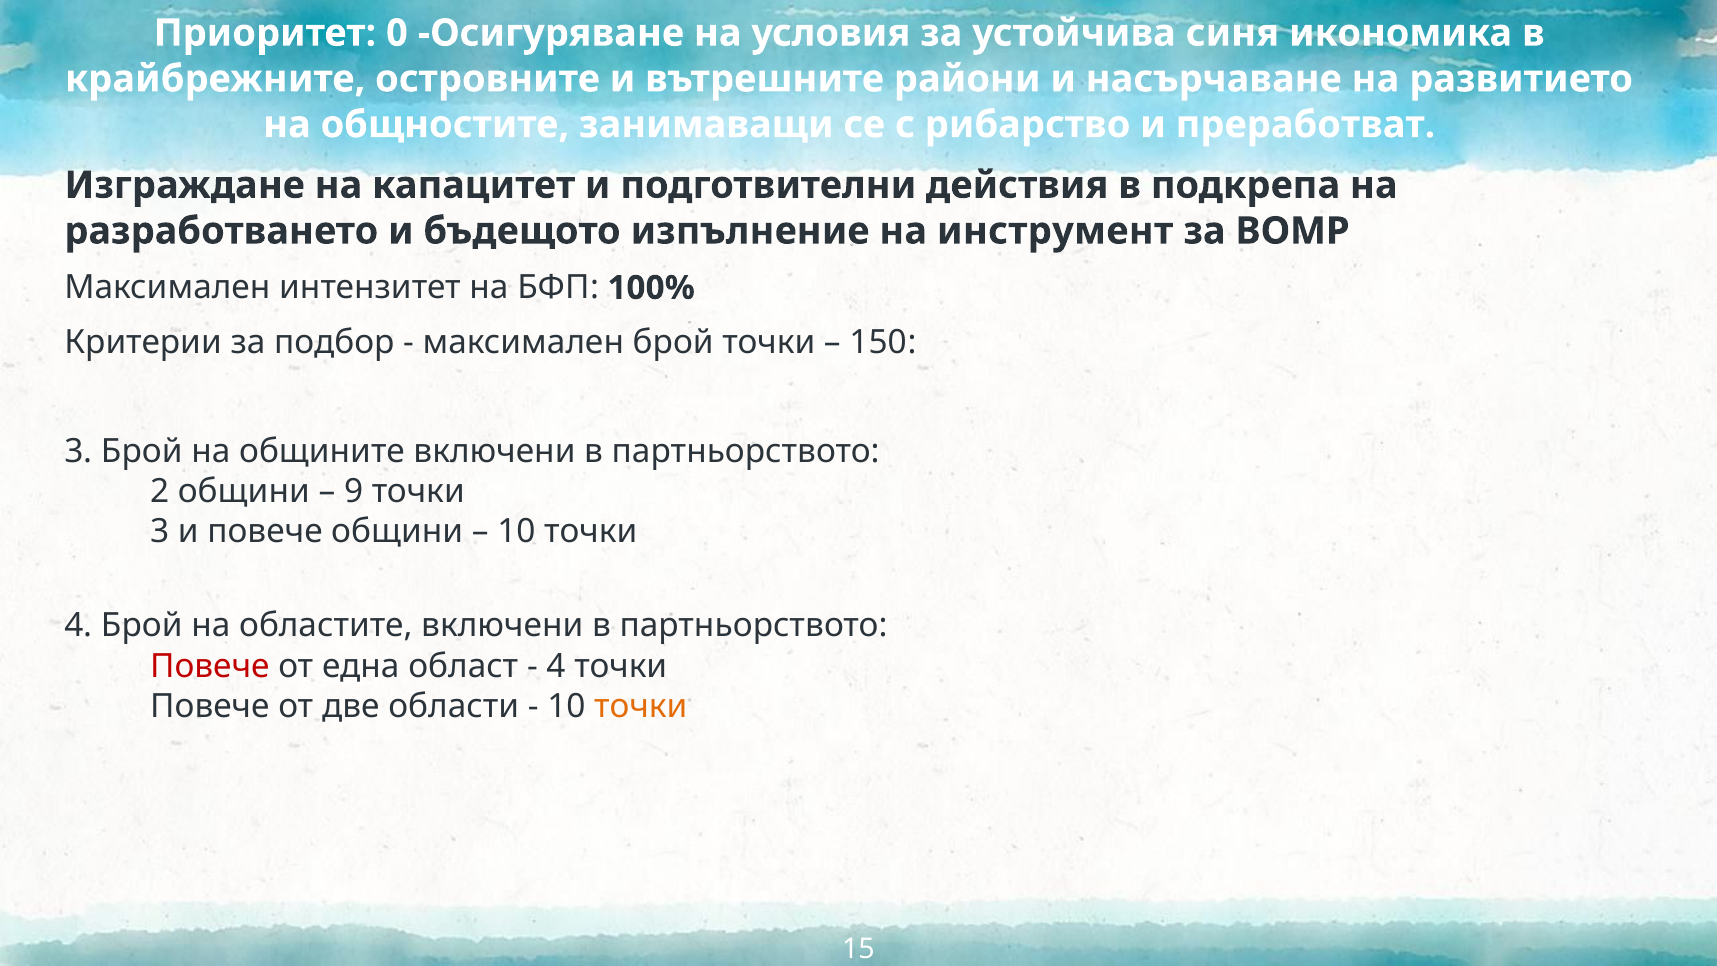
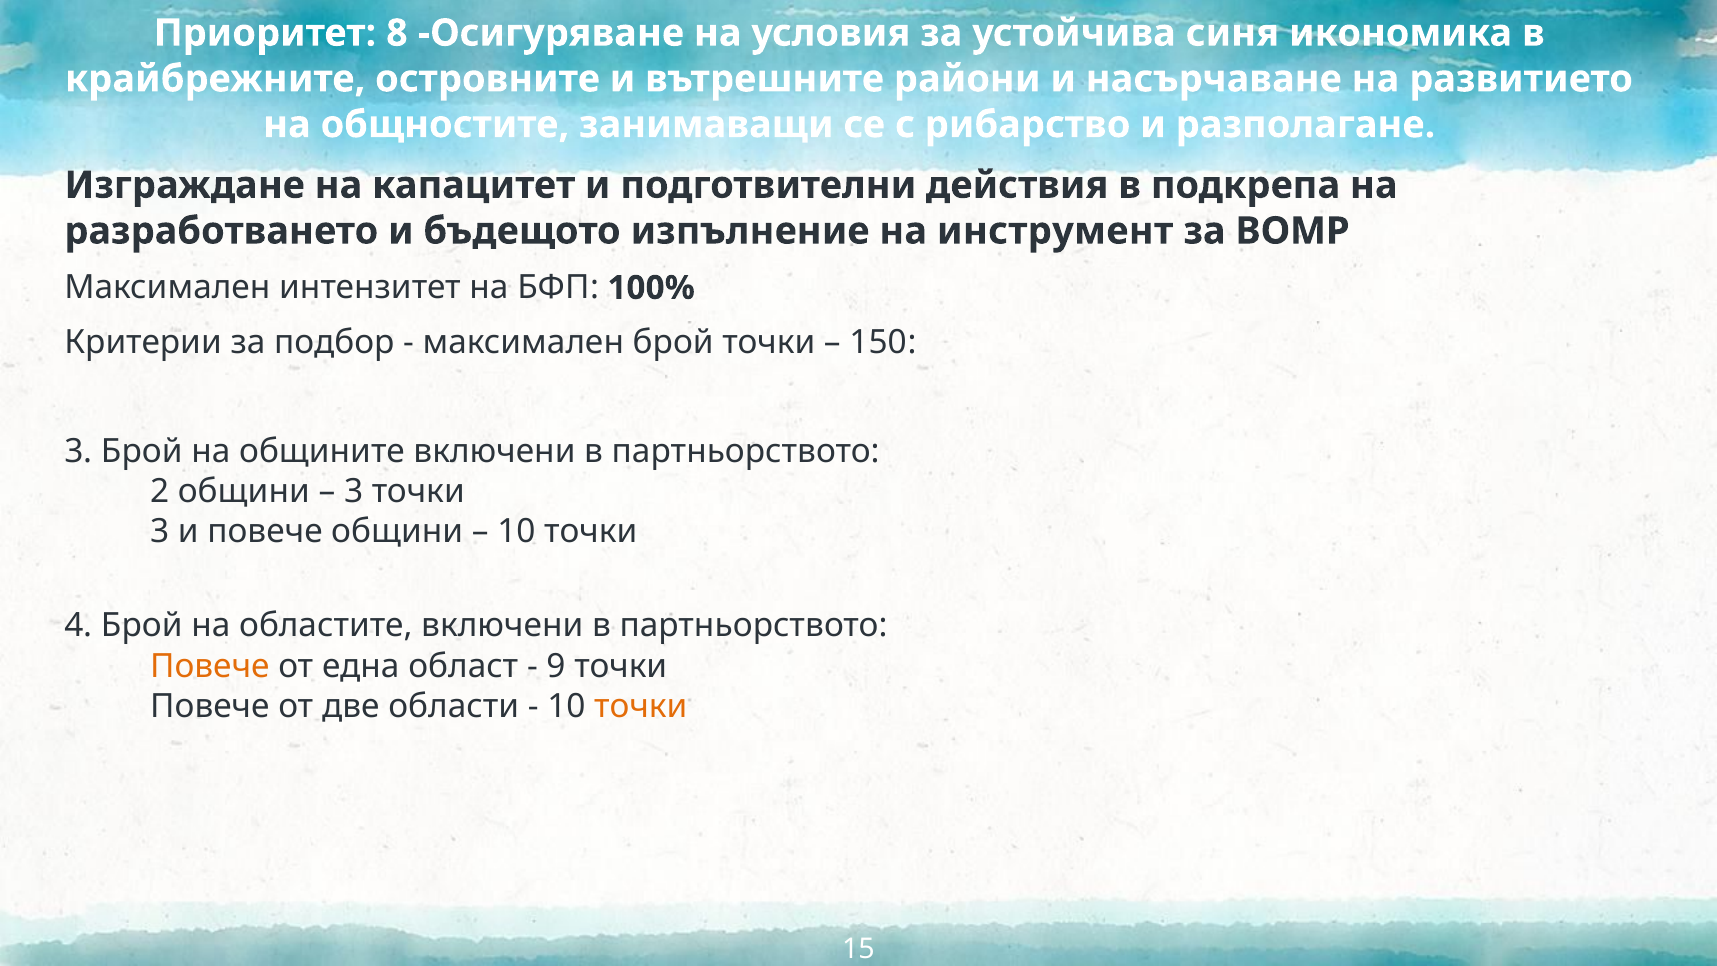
0: 0 -> 8
преработват: преработват -> разполагане
9 at (354, 491): 9 -> 3
Повече at (210, 666) colour: red -> orange
4 at (556, 666): 4 -> 9
